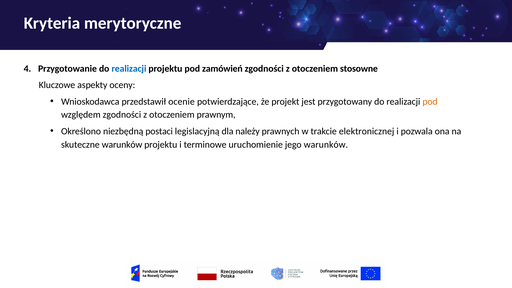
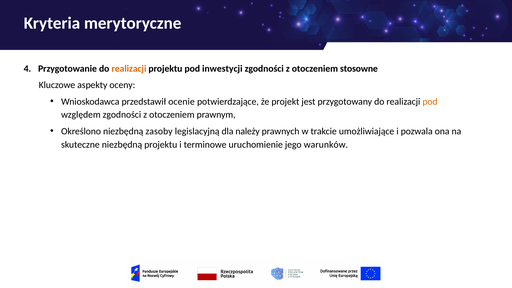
realizacji at (129, 69) colour: blue -> orange
zamówień: zamówień -> inwestycji
postaci: postaci -> zasoby
elektronicznej: elektronicznej -> umożliwiające
skuteczne warunków: warunków -> niezbędną
